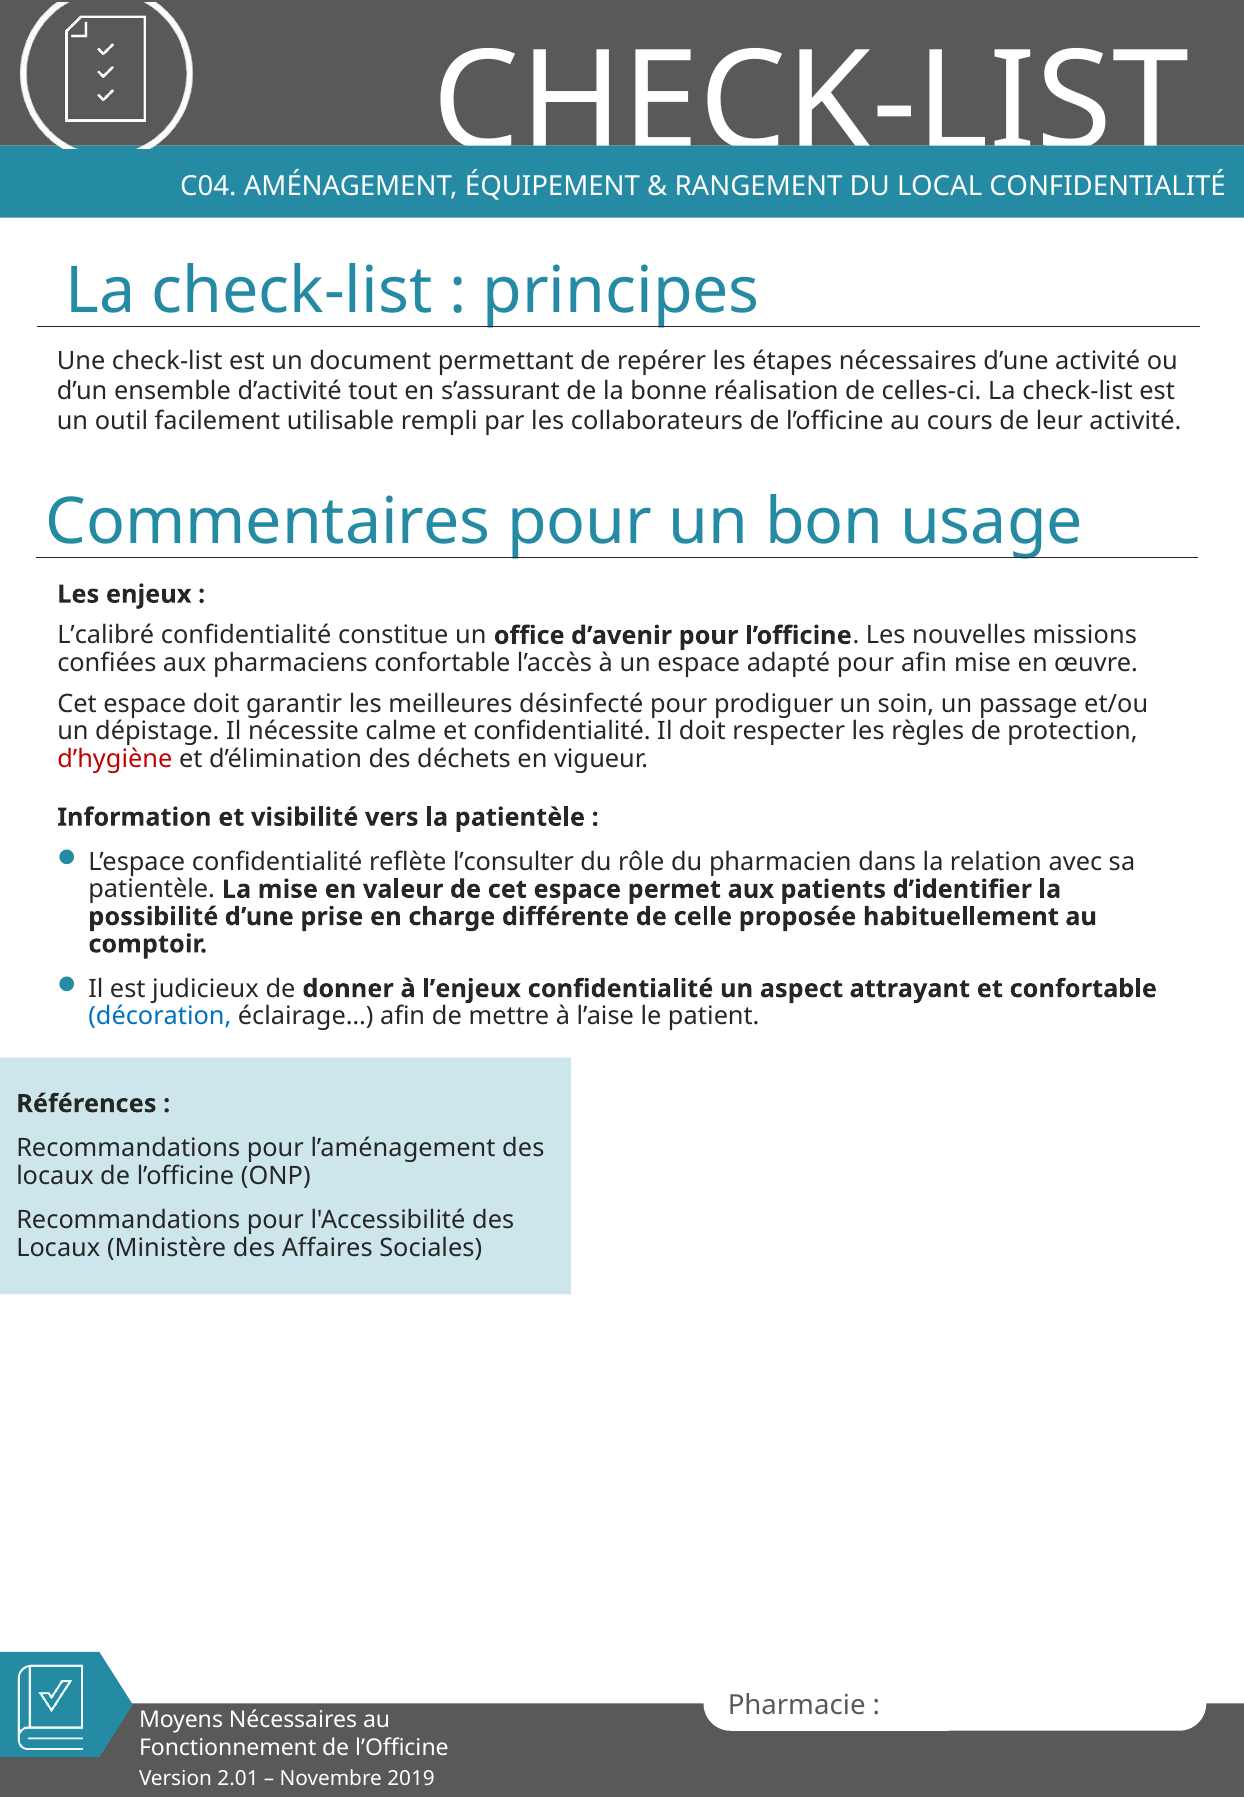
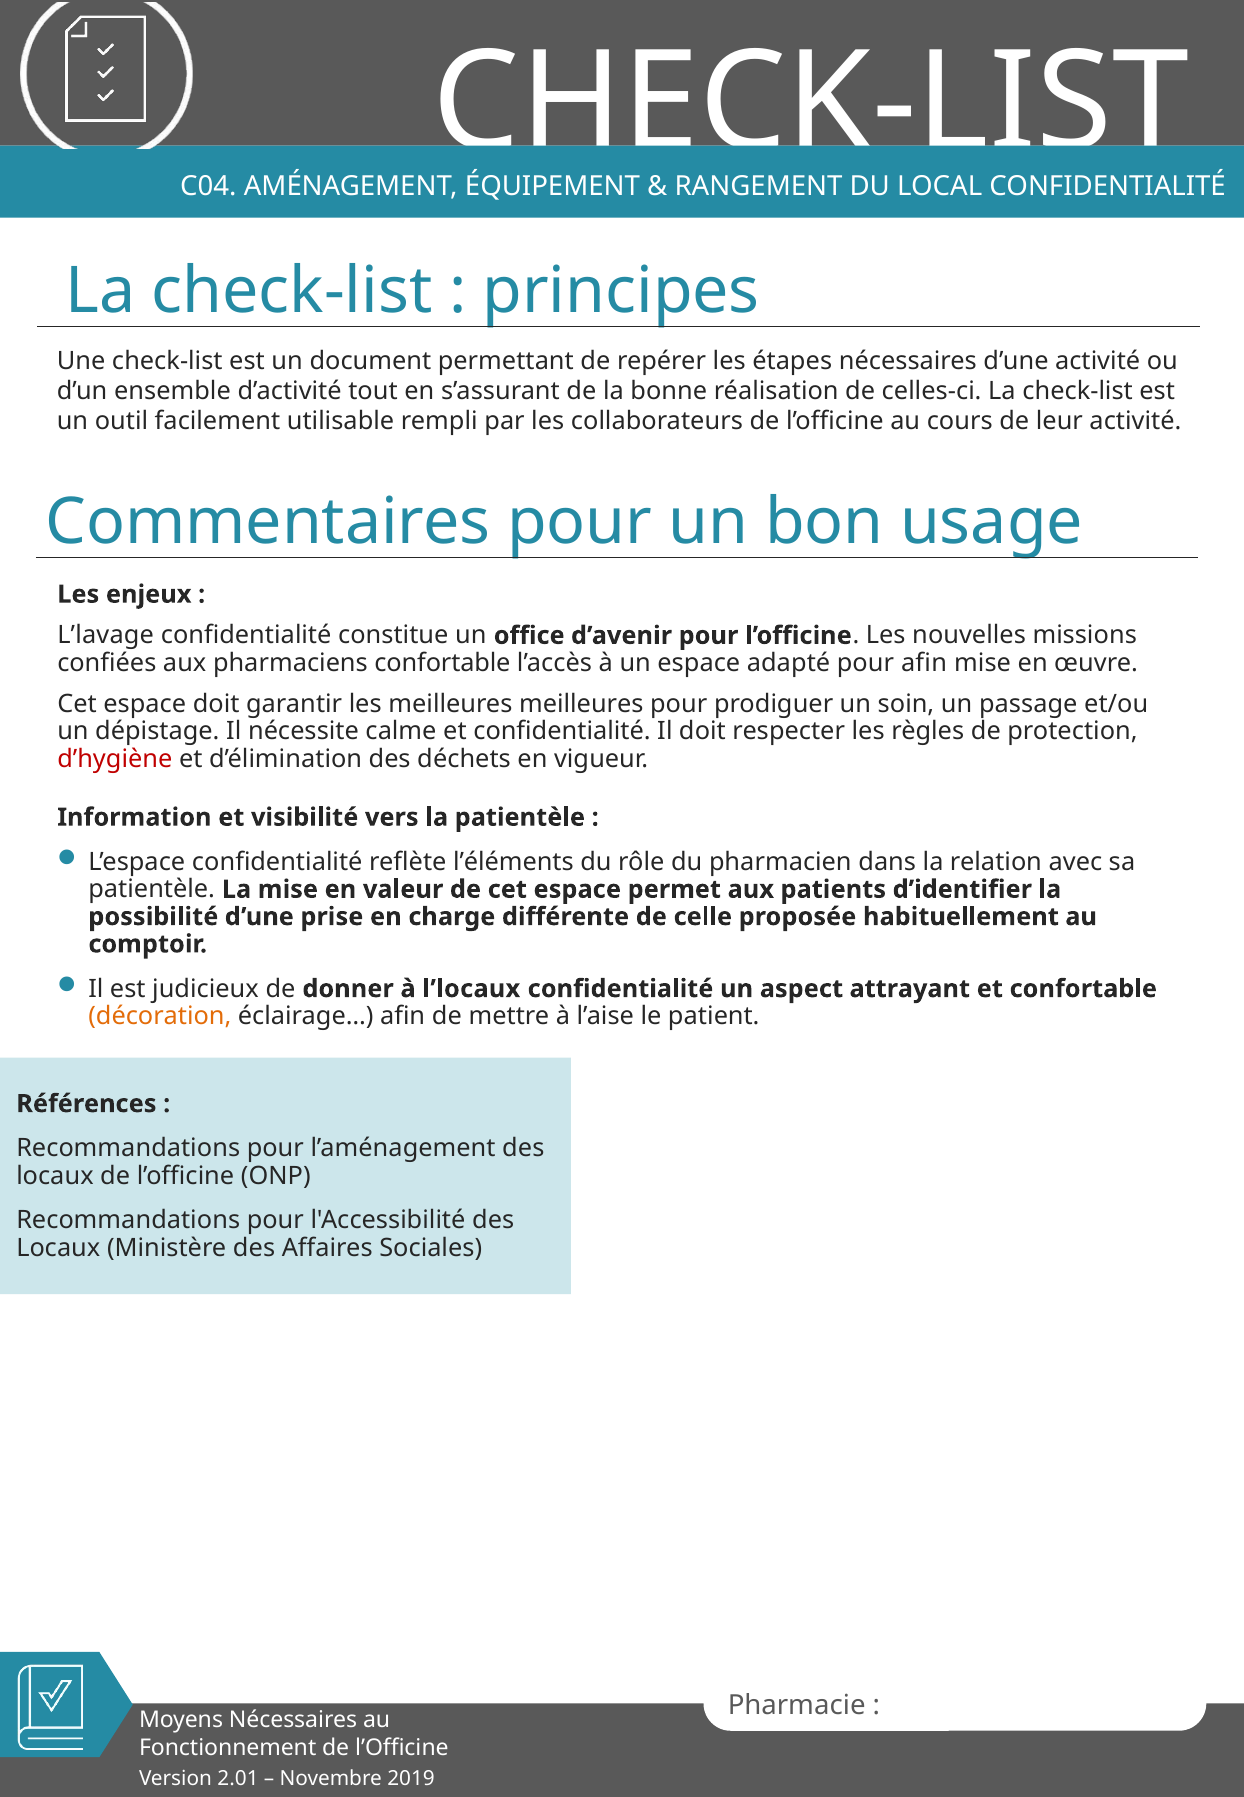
L’calibré: L’calibré -> L’lavage
meilleures désinfecté: désinfecté -> meilleures
l’consulter: l’consulter -> l’éléments
l’enjeux: l’enjeux -> l’locaux
décoration colour: blue -> orange
